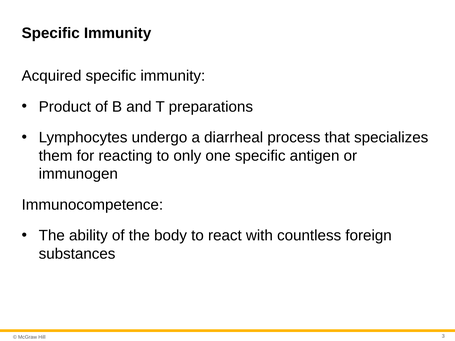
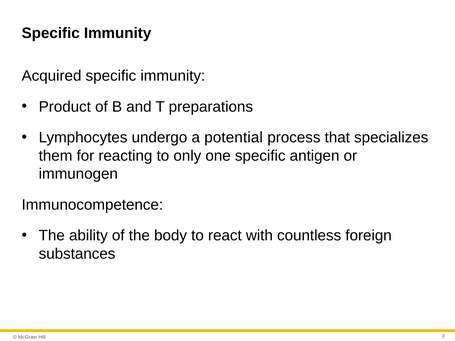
diarrheal: diarrheal -> potential
